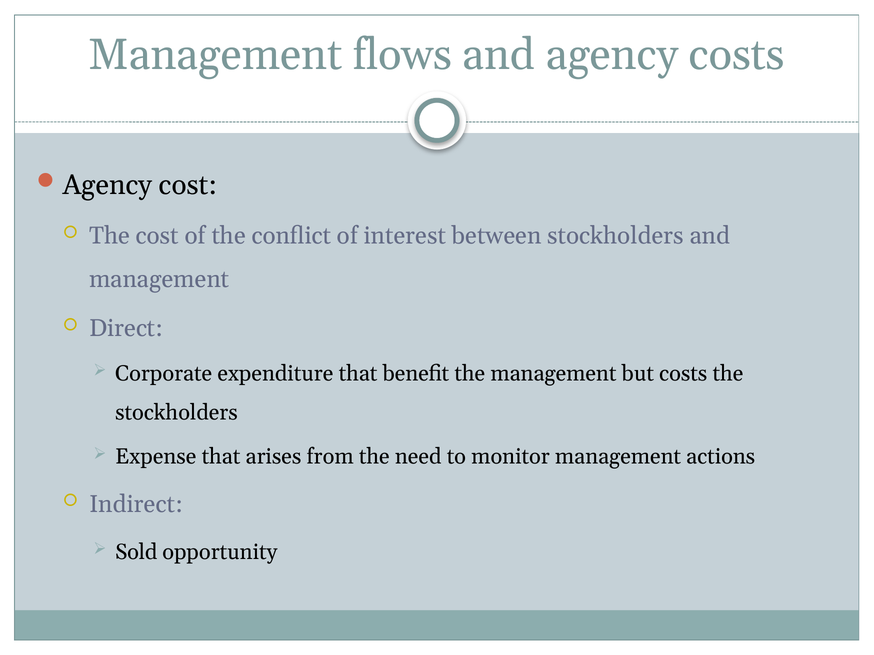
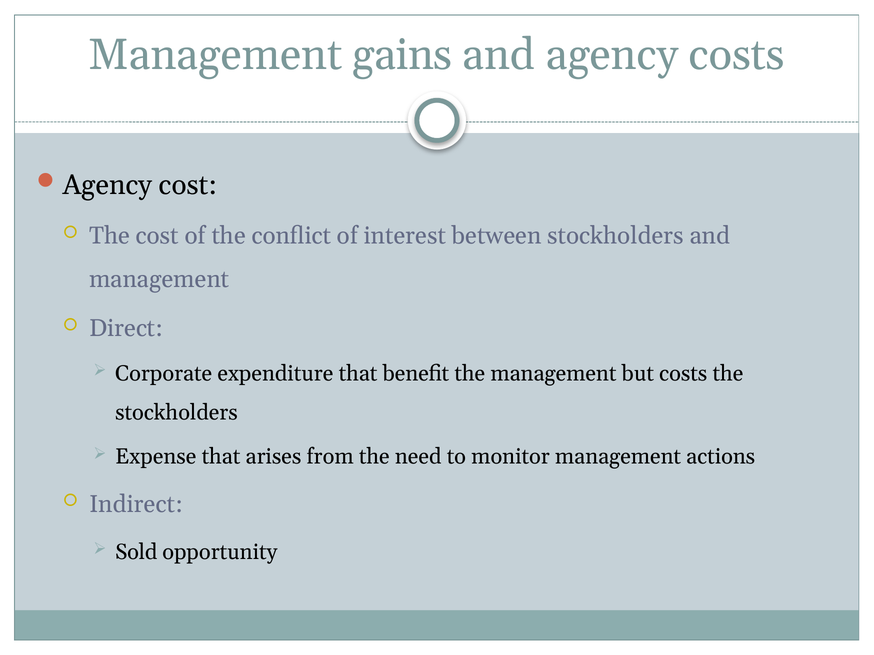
flows: flows -> gains
